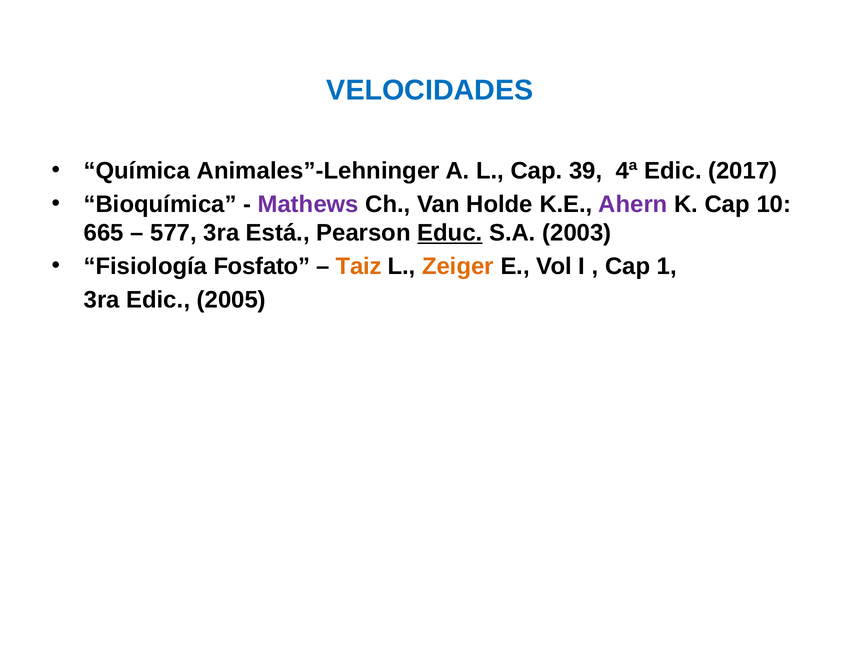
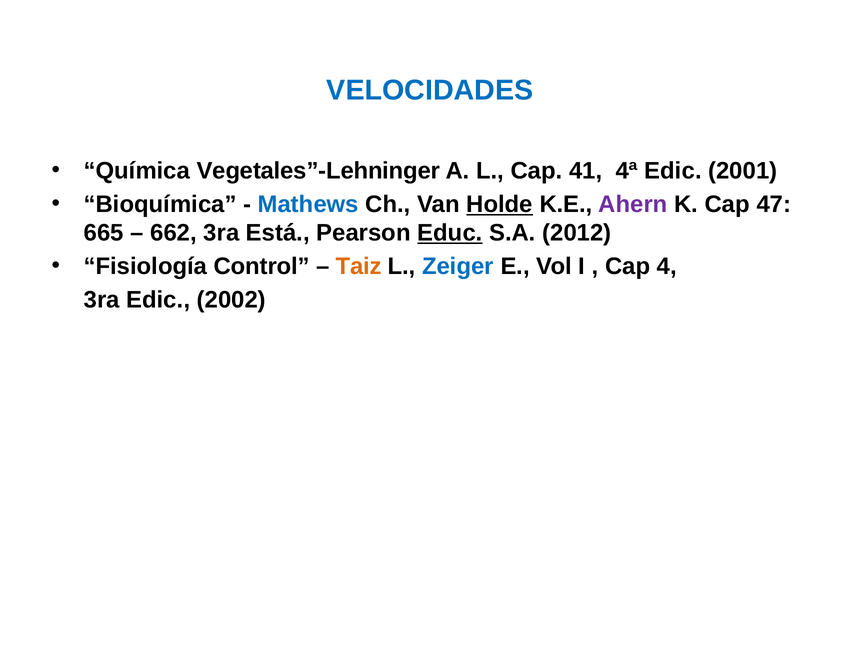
Animales”-Lehninger: Animales”-Lehninger -> Vegetales”-Lehninger
39: 39 -> 41
2017: 2017 -> 2001
Mathews colour: purple -> blue
Holde underline: none -> present
10: 10 -> 47
577: 577 -> 662
2003: 2003 -> 2012
Fosfato: Fosfato -> Control
Zeiger colour: orange -> blue
1: 1 -> 4
2005: 2005 -> 2002
